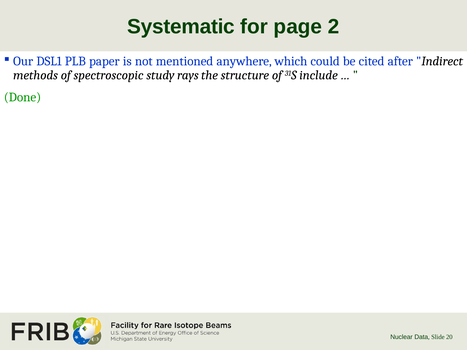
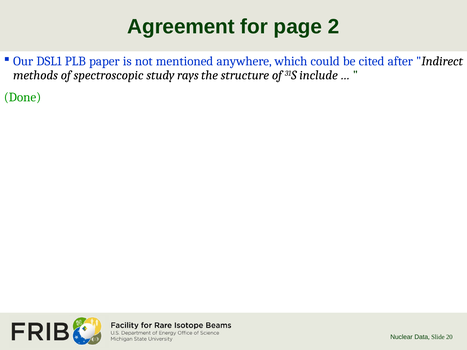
Systematic: Systematic -> Agreement
